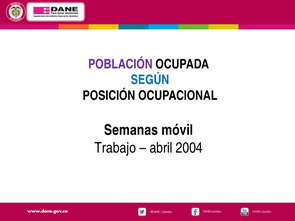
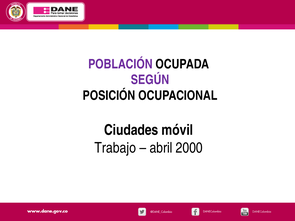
SEGÚN colour: blue -> purple
Semanas: Semanas -> Ciudades
2004: 2004 -> 2000
